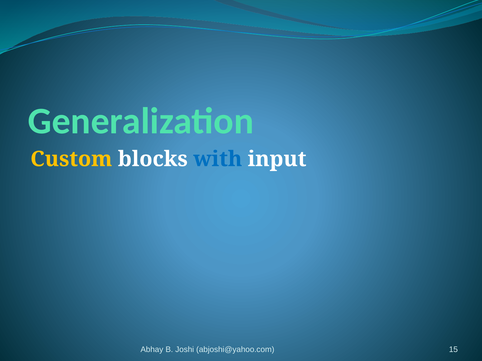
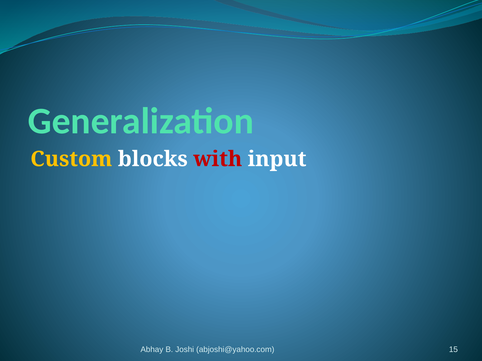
with colour: blue -> red
